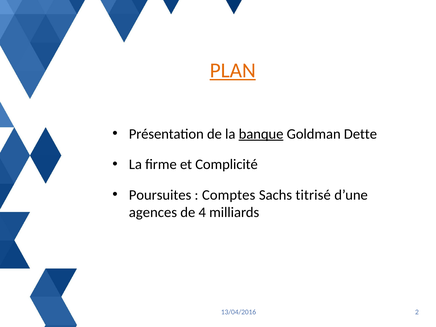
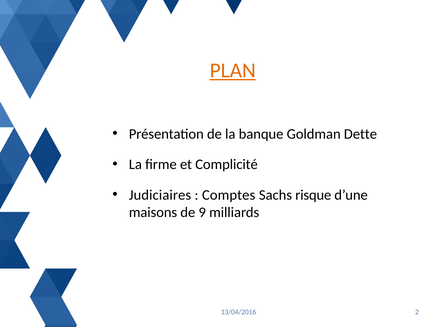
banque underline: present -> none
Poursuites: Poursuites -> Judiciaires
titrisé: titrisé -> risque
agences: agences -> maisons
4: 4 -> 9
